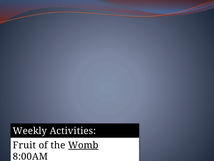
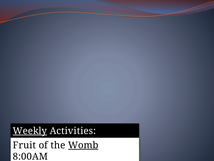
Weekly underline: none -> present
